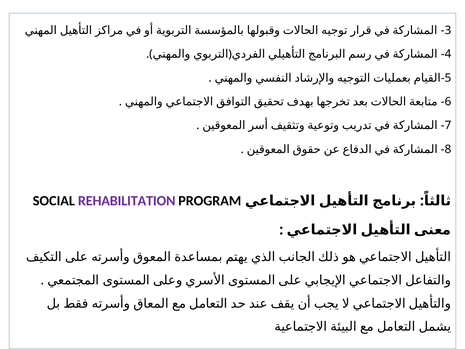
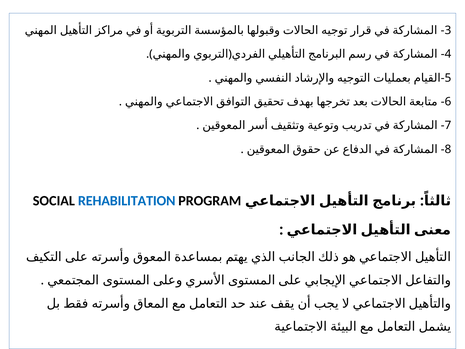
REHABILITATION colour: purple -> blue
